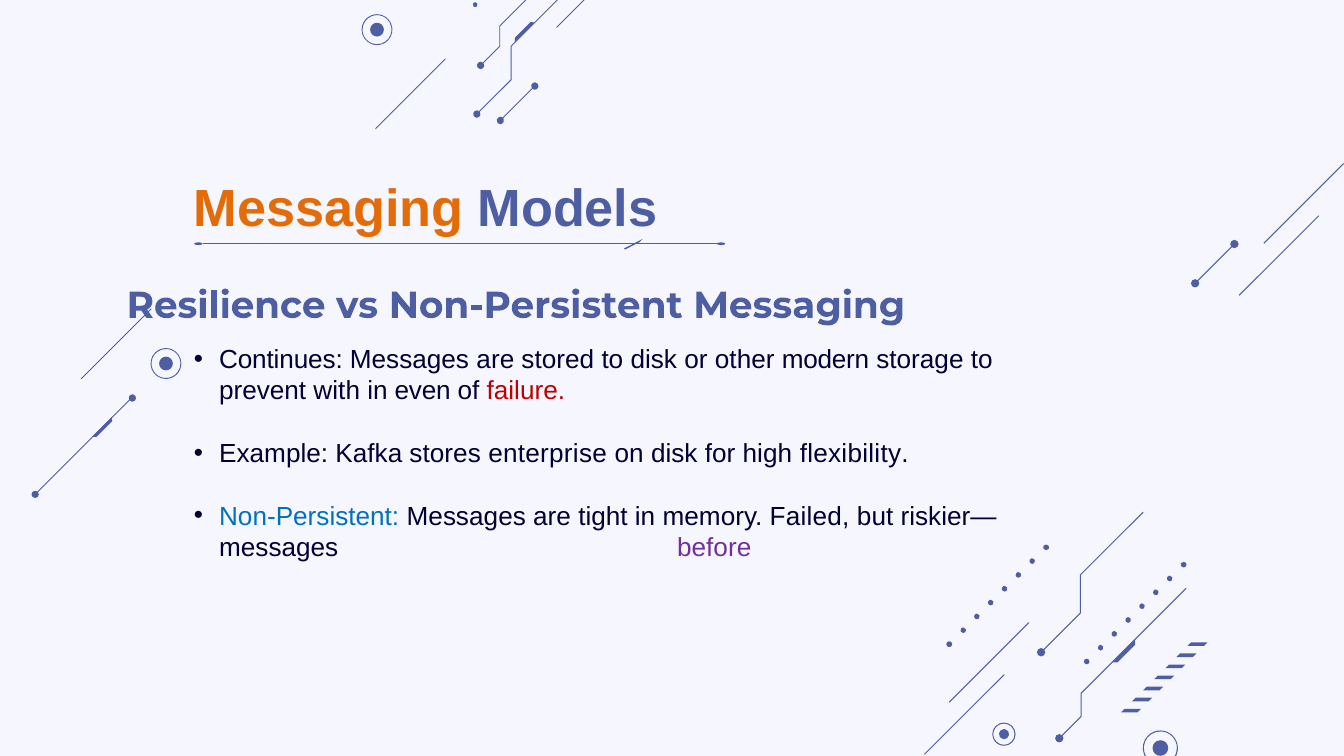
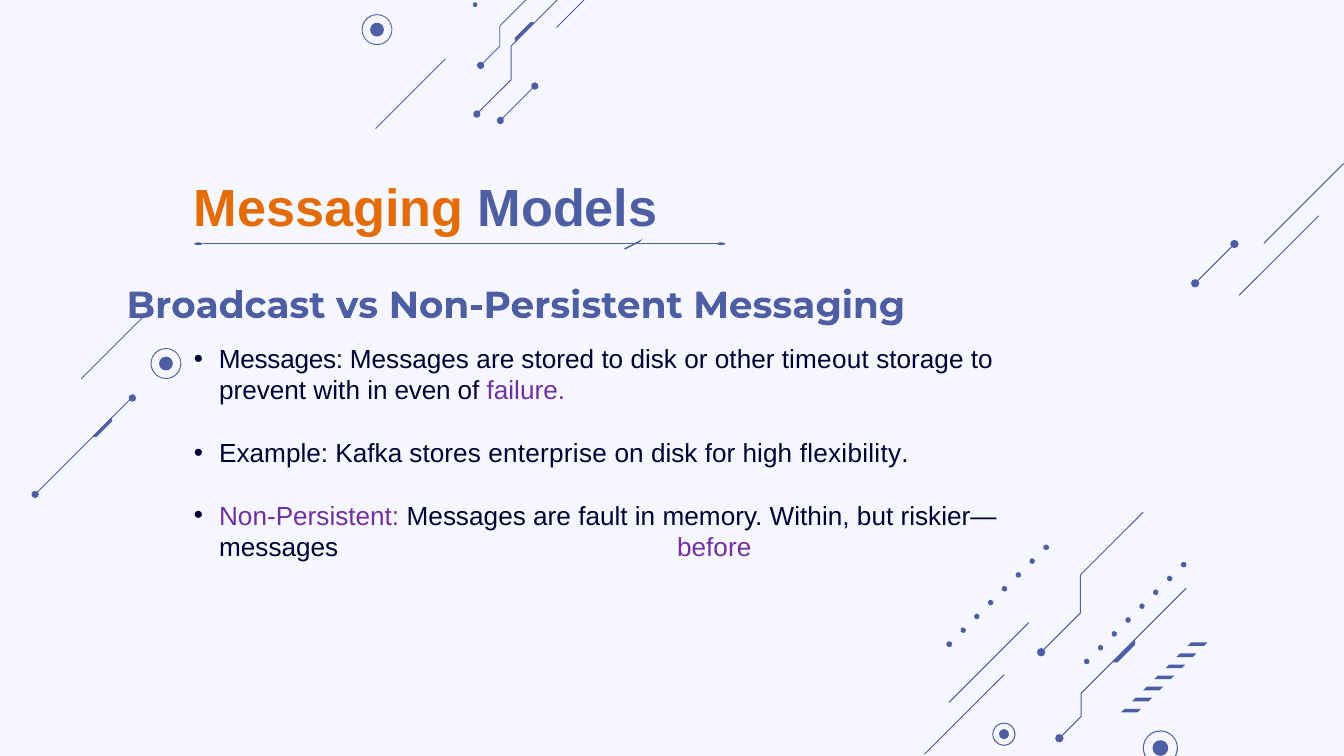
Resilience: Resilience -> Broadcast
Continues at (281, 360): Continues -> Messages
modern: modern -> timeout
failure colour: red -> purple
Non-Persistent at (309, 517) colour: blue -> purple
tight: tight -> fault
Failed: Failed -> Within
